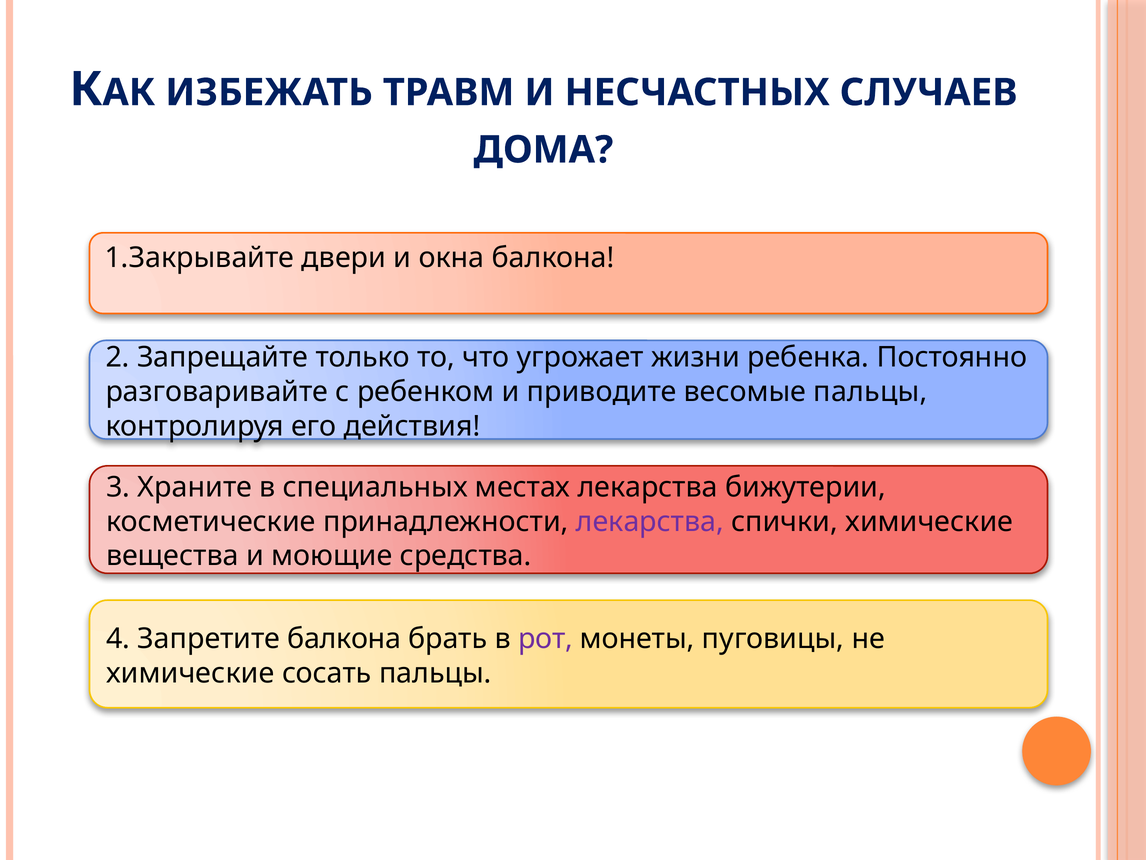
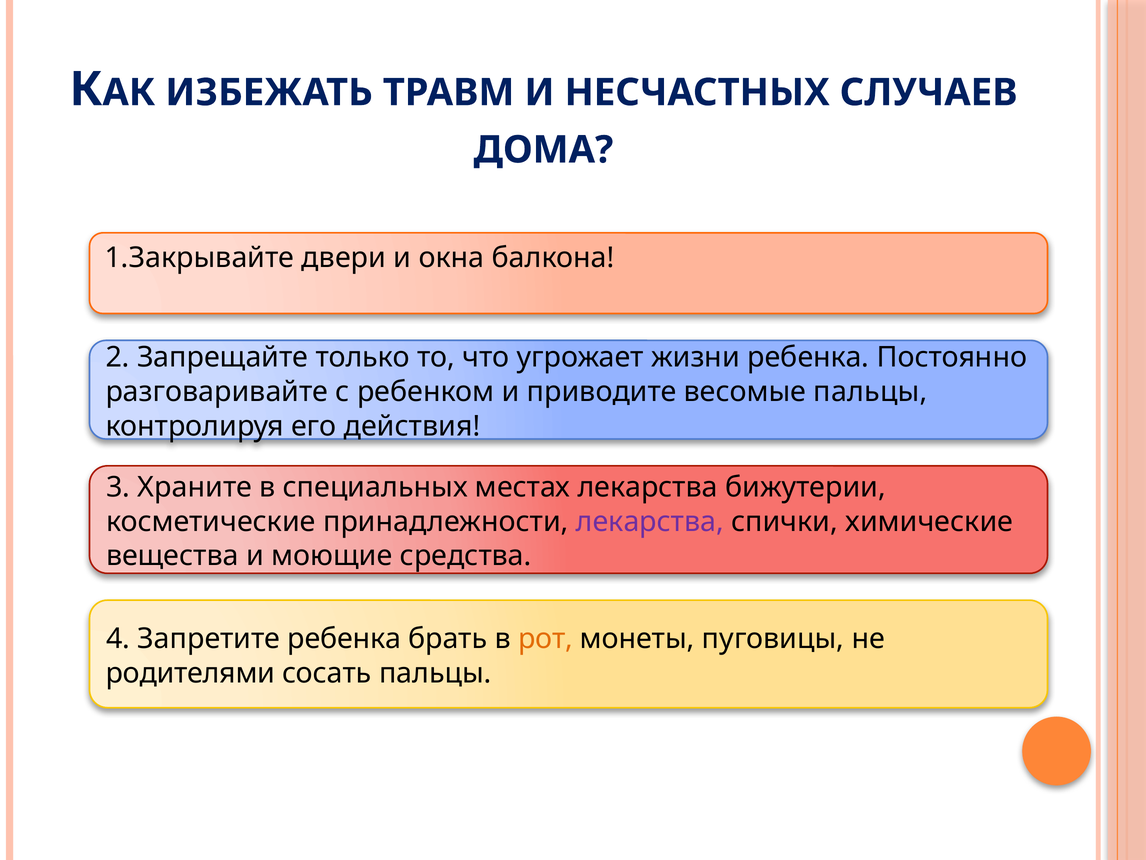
Запретите балкона: балкона -> ребенка
рот colour: purple -> orange
химические at (190, 673): химические -> родителями
